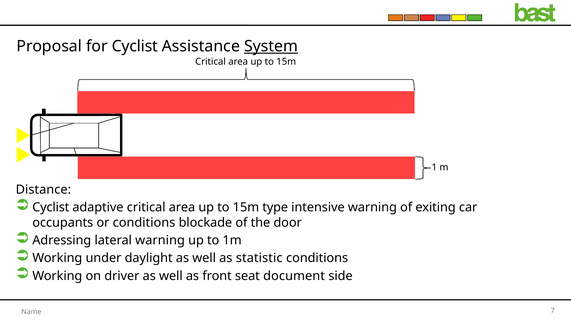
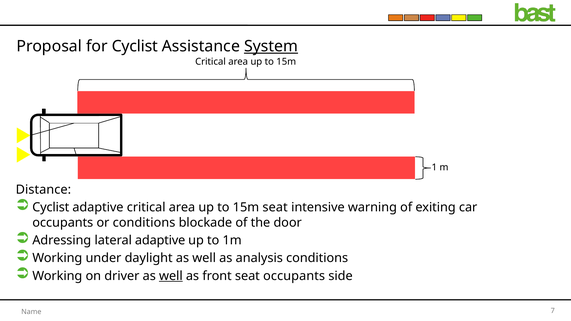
15m type: type -> seat
lateral warning: warning -> adaptive
statistic: statistic -> analysis
well at (171, 276) underline: none -> present
seat document: document -> occupants
